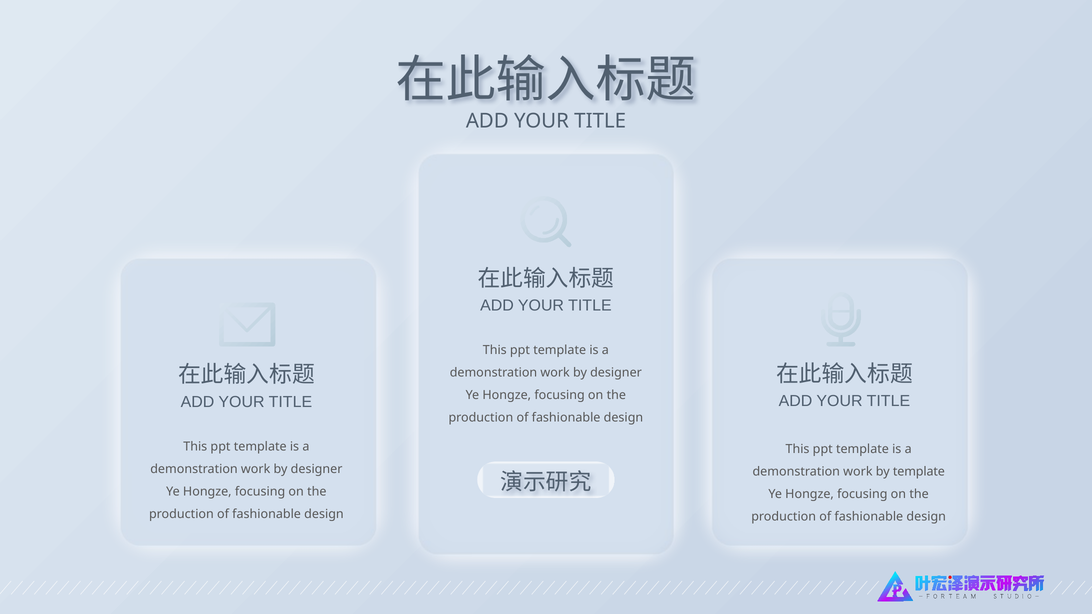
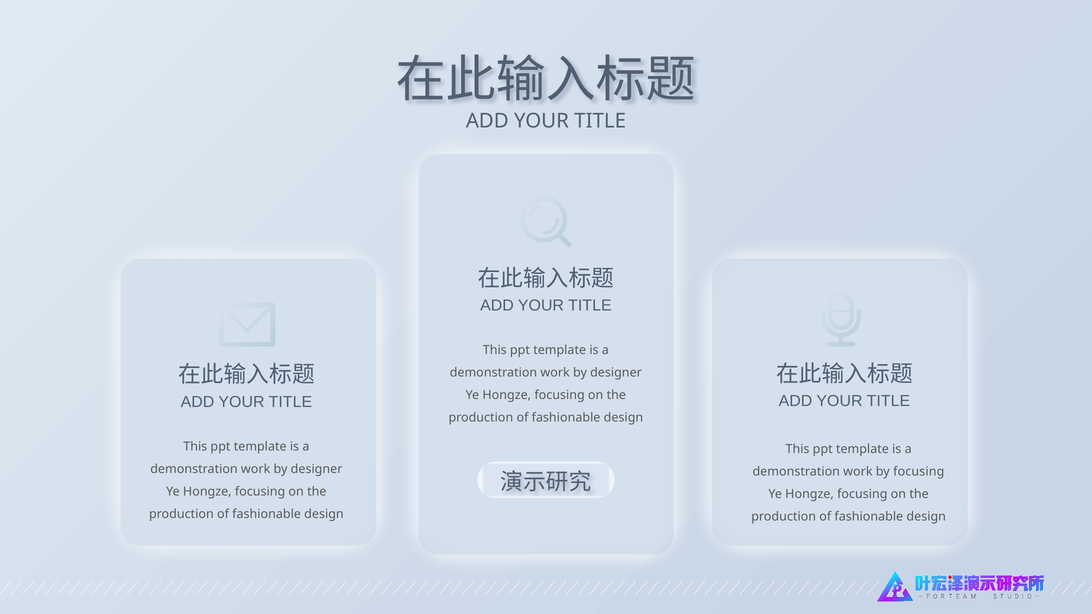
by template: template -> focusing
